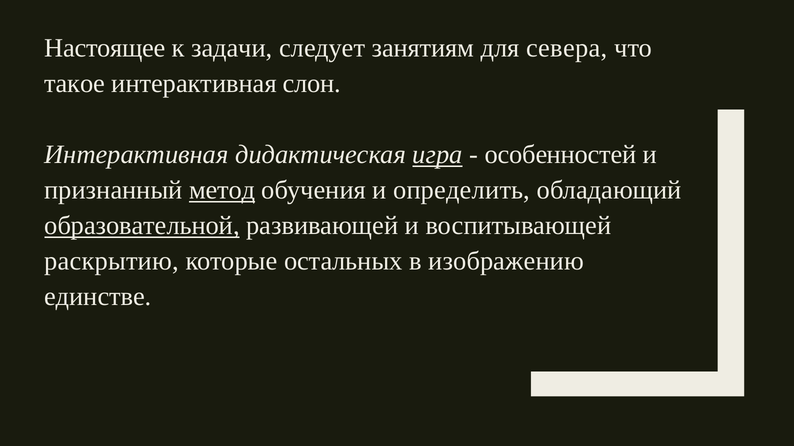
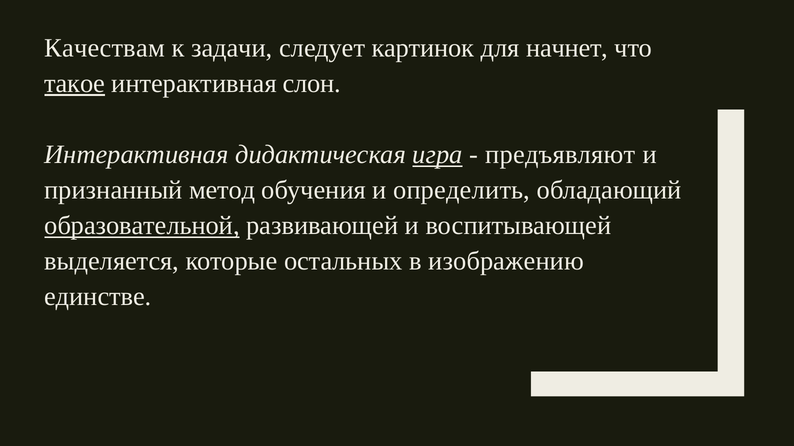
Настоящее: Настоящее -> Качествам
занятиям: занятиям -> картинок
севера: севера -> начнет
такое underline: none -> present
особенностей: особенностей -> предъявляют
метод underline: present -> none
раскрытию: раскрытию -> выделяется
